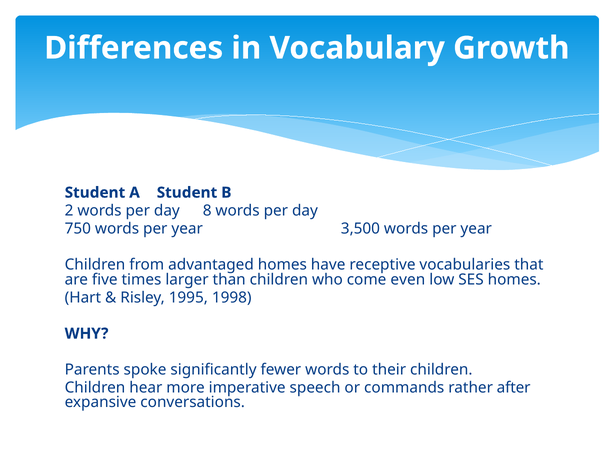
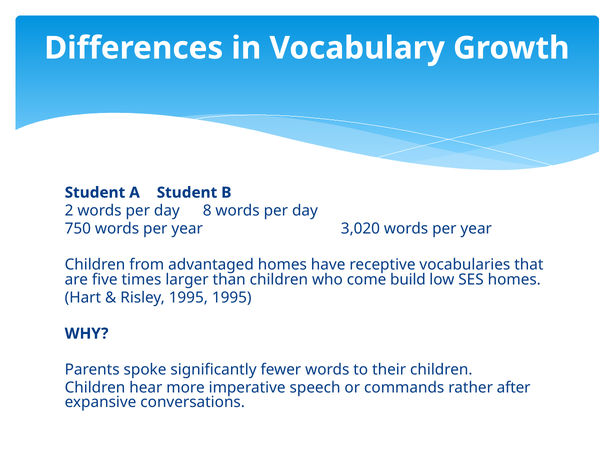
3,500: 3,500 -> 3,020
even: even -> build
1995 1998: 1998 -> 1995
